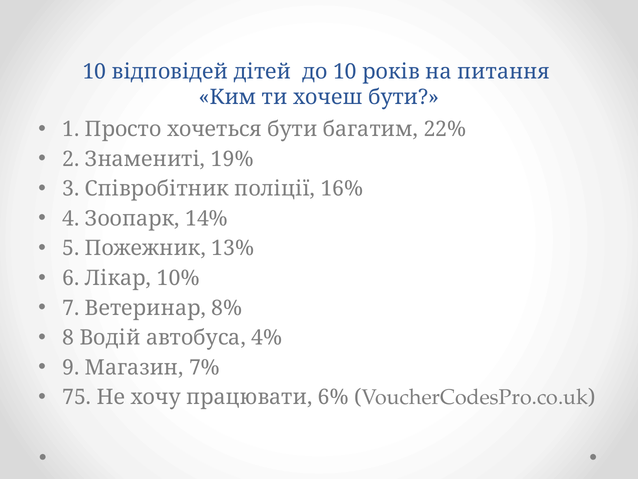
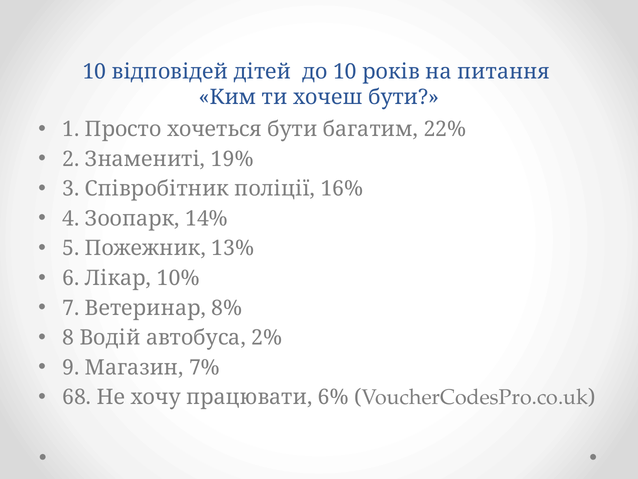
4%: 4% -> 2%
75: 75 -> 68
